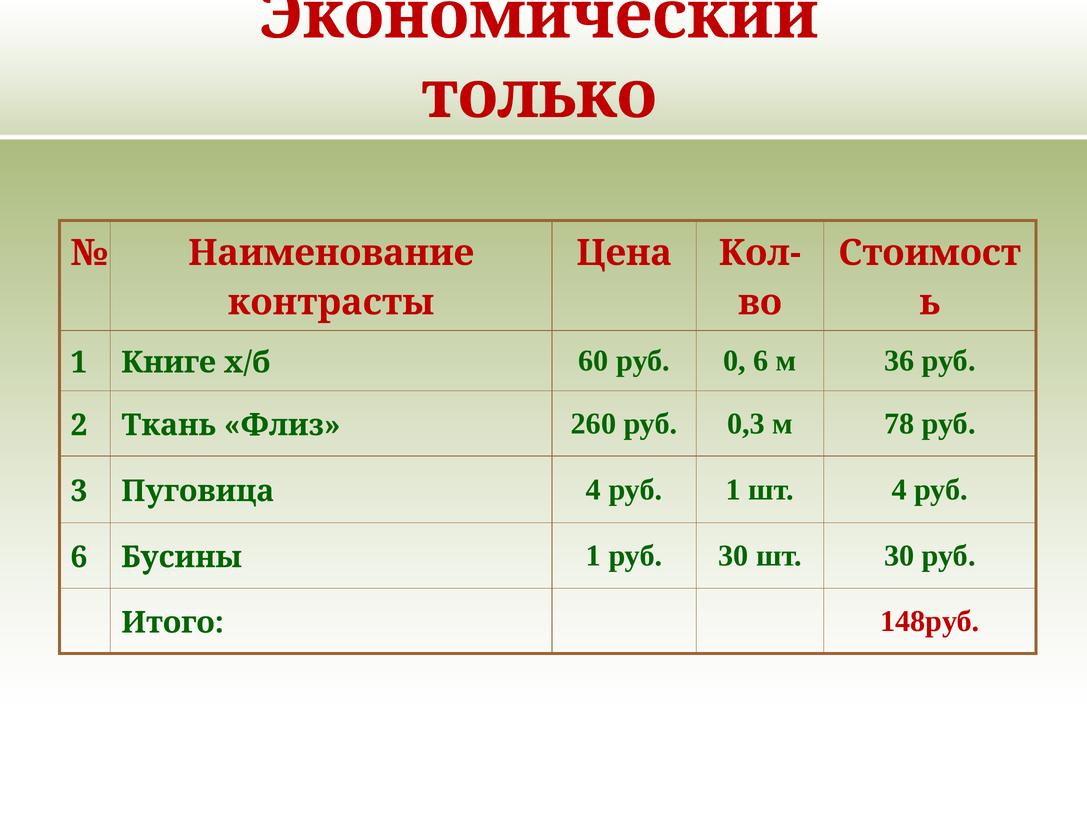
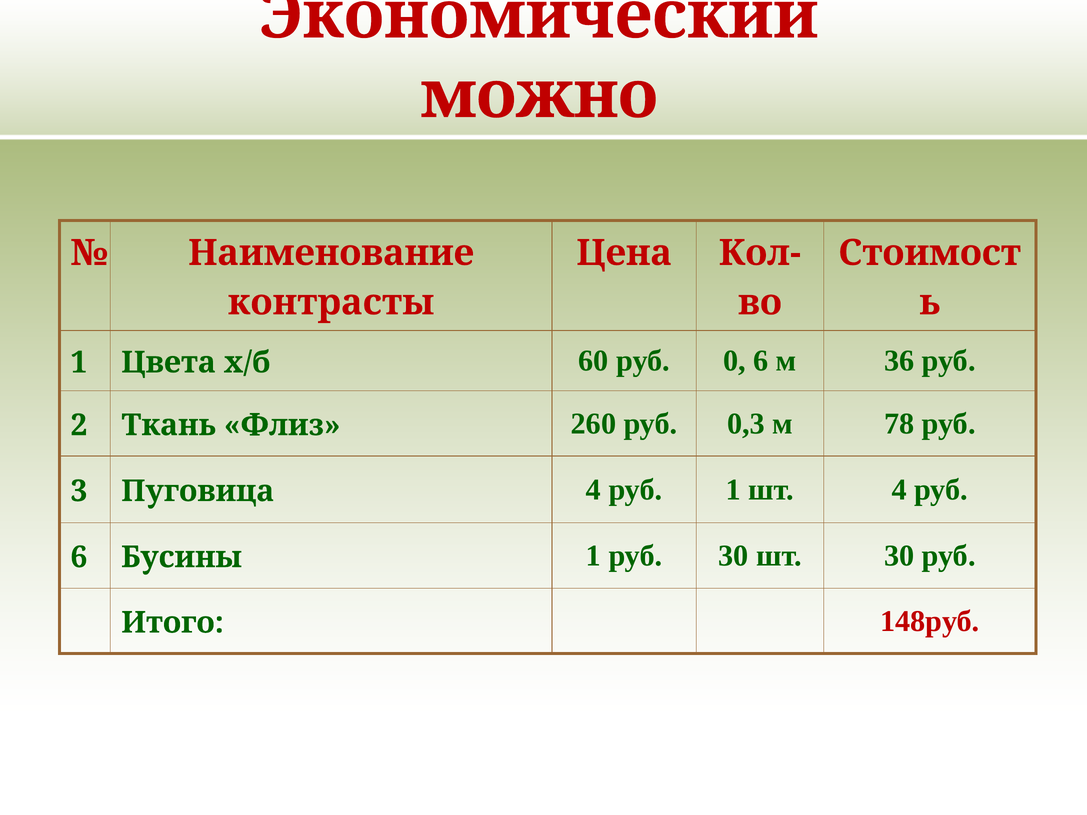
только: только -> можно
Книге: Книге -> Цвета
